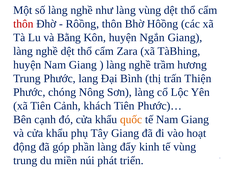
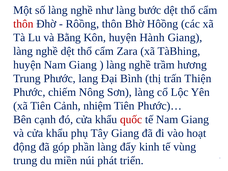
làng vùng: vùng -> bước
Ngắn: Ngắn -> Hành
chóng: chóng -> chiếm
khách: khách -> nhiệm
quốc colour: orange -> red
